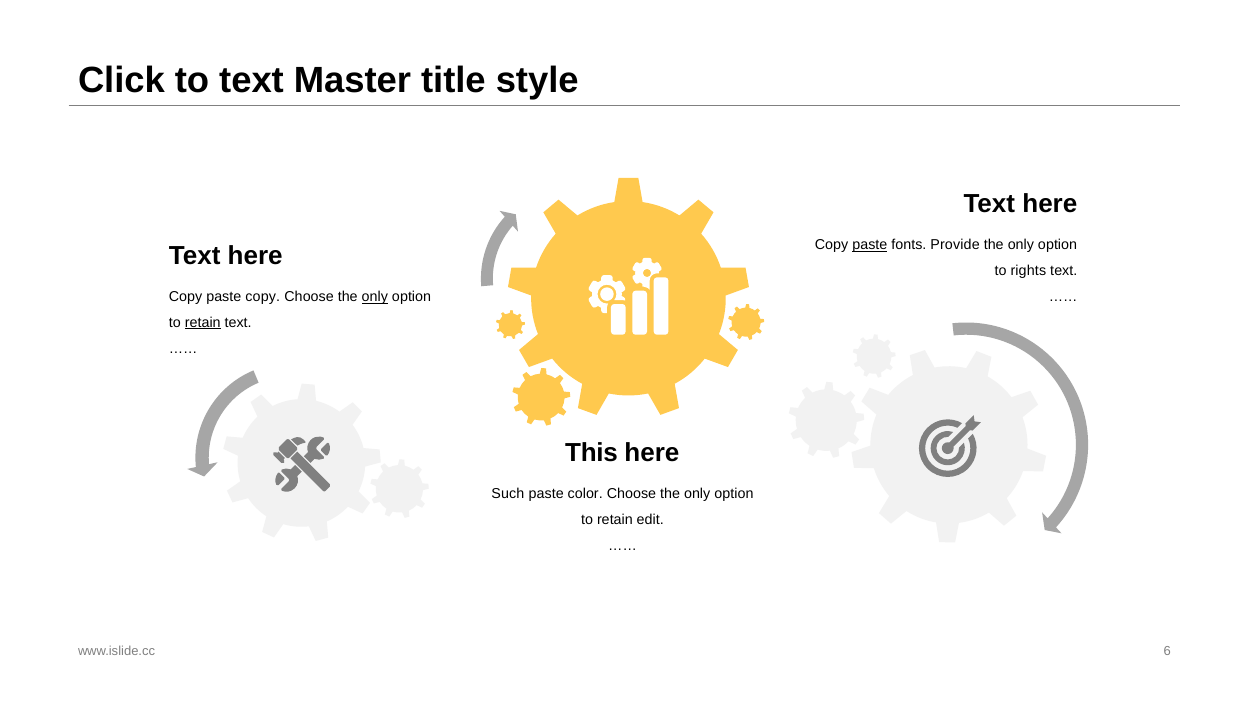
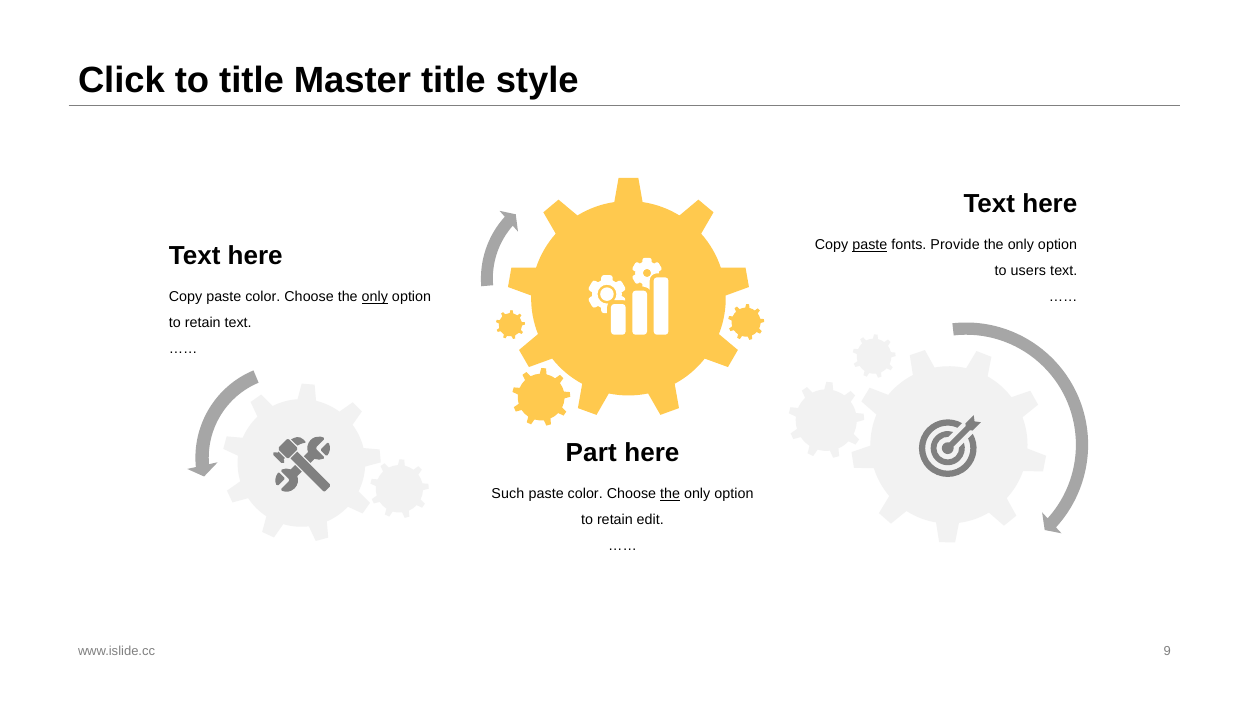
to text: text -> title
rights: rights -> users
Copy paste copy: copy -> color
retain at (203, 323) underline: present -> none
This: This -> Part
the at (670, 494) underline: none -> present
6: 6 -> 9
